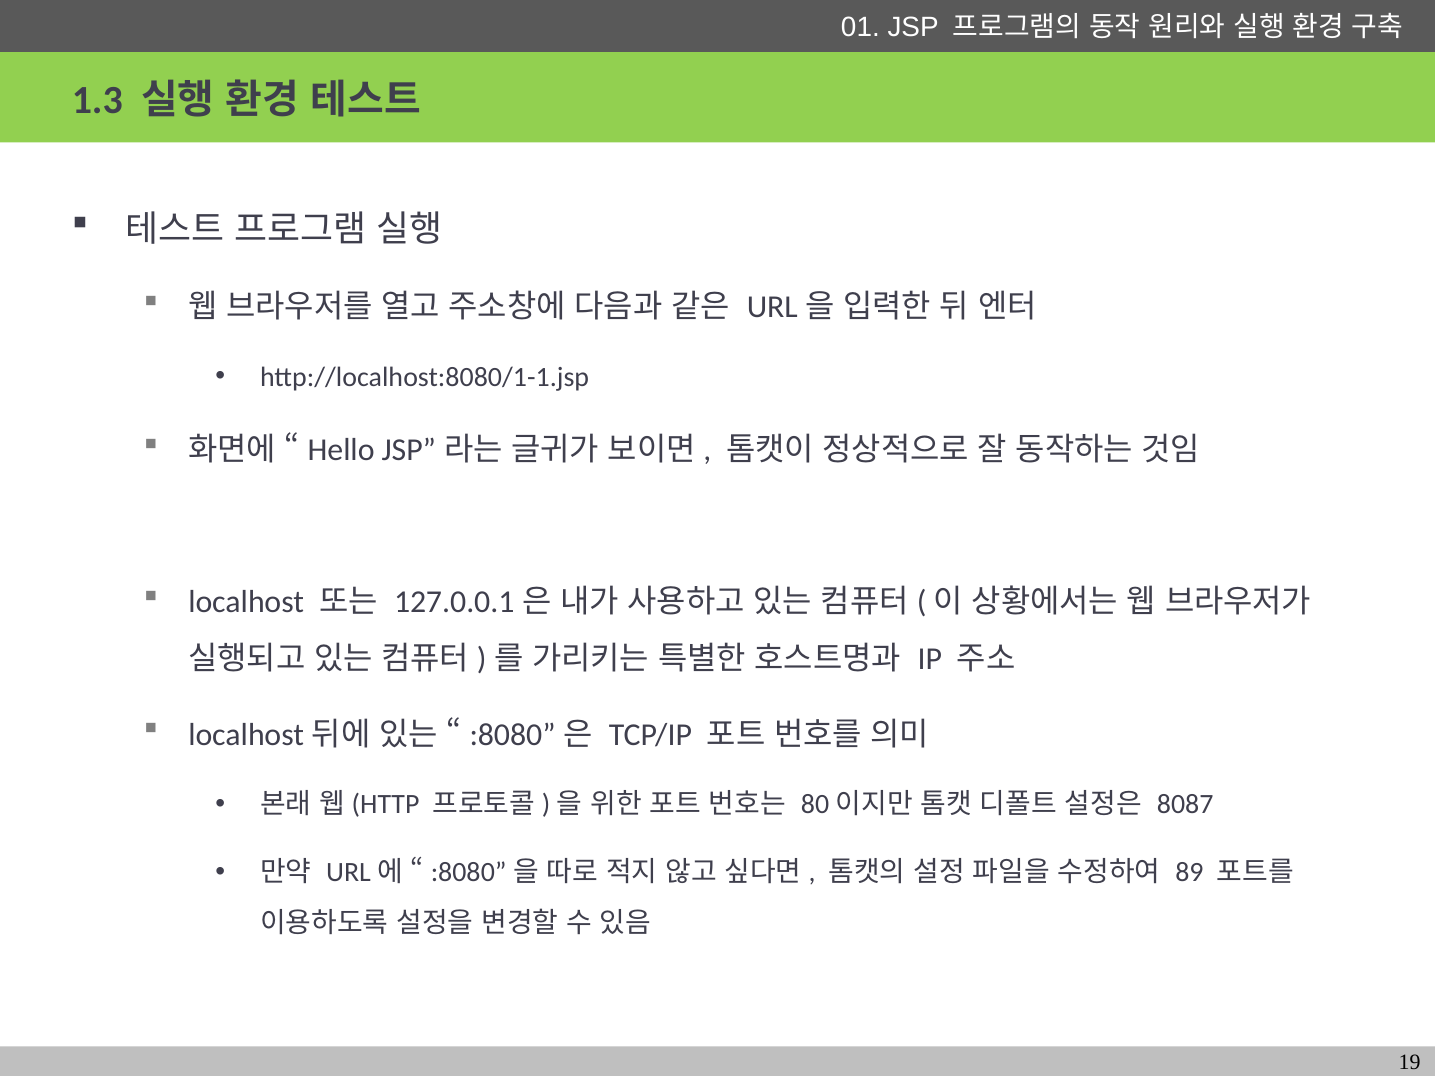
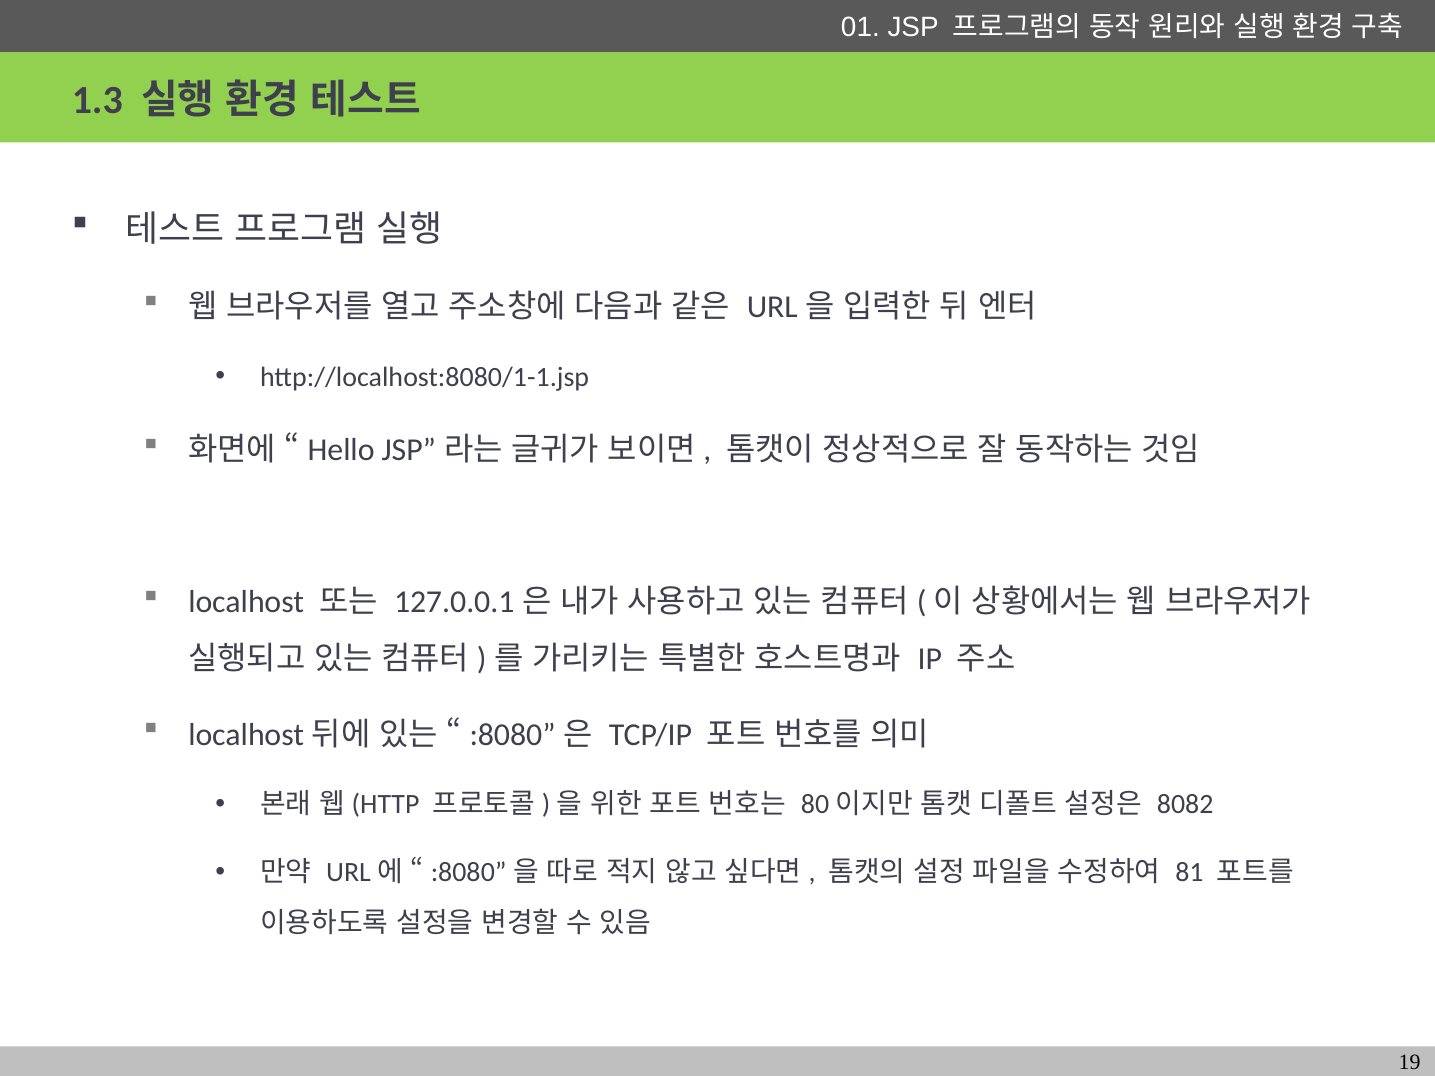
8087: 8087 -> 8082
89: 89 -> 81
